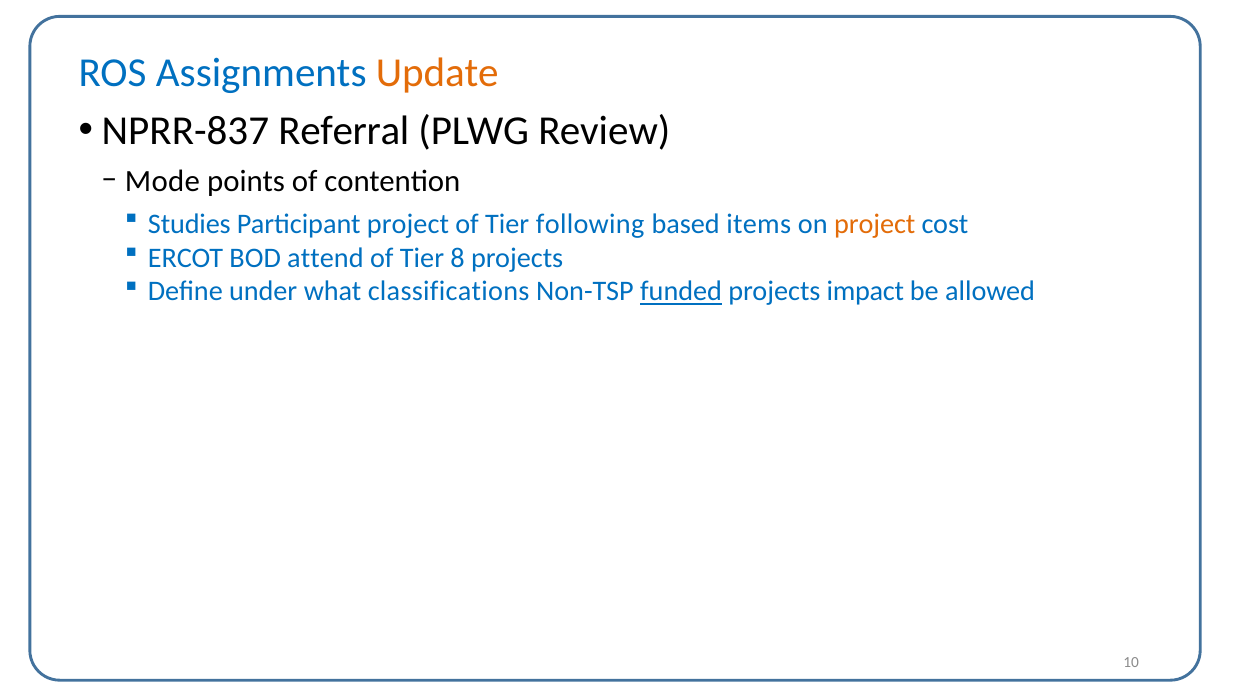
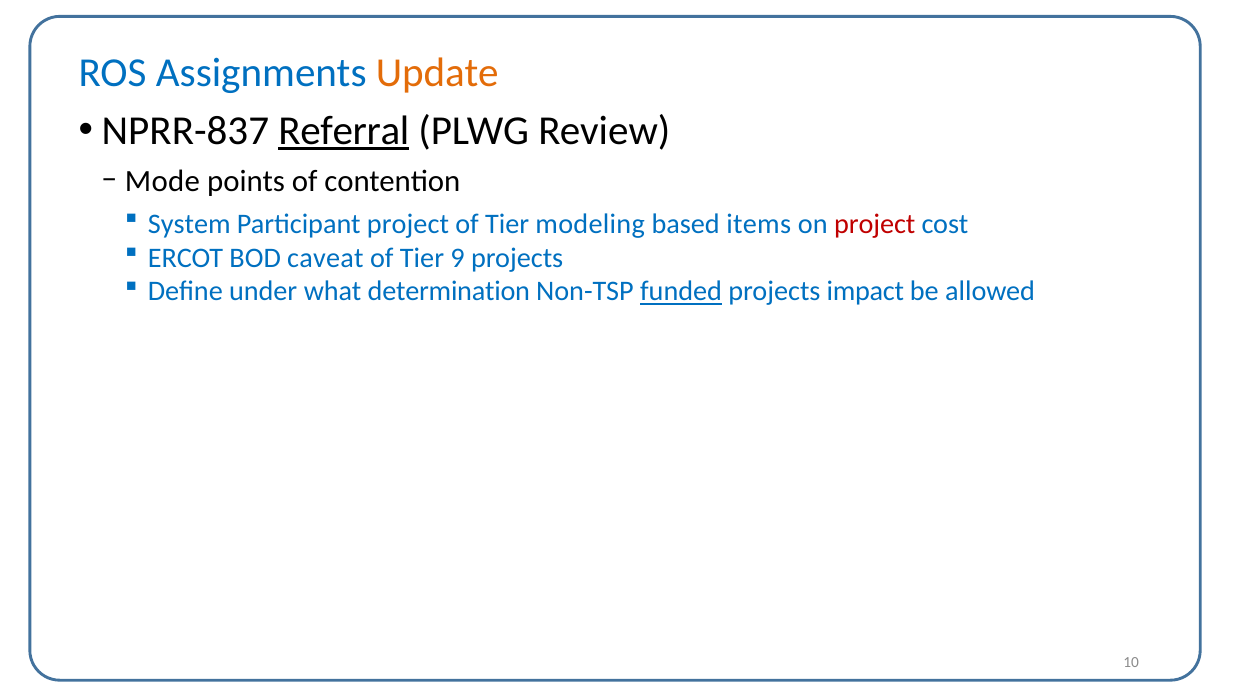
Referral underline: none -> present
Studies: Studies -> System
following: following -> modeling
project at (875, 224) colour: orange -> red
attend: attend -> caveat
8: 8 -> 9
classifications: classifications -> determination
